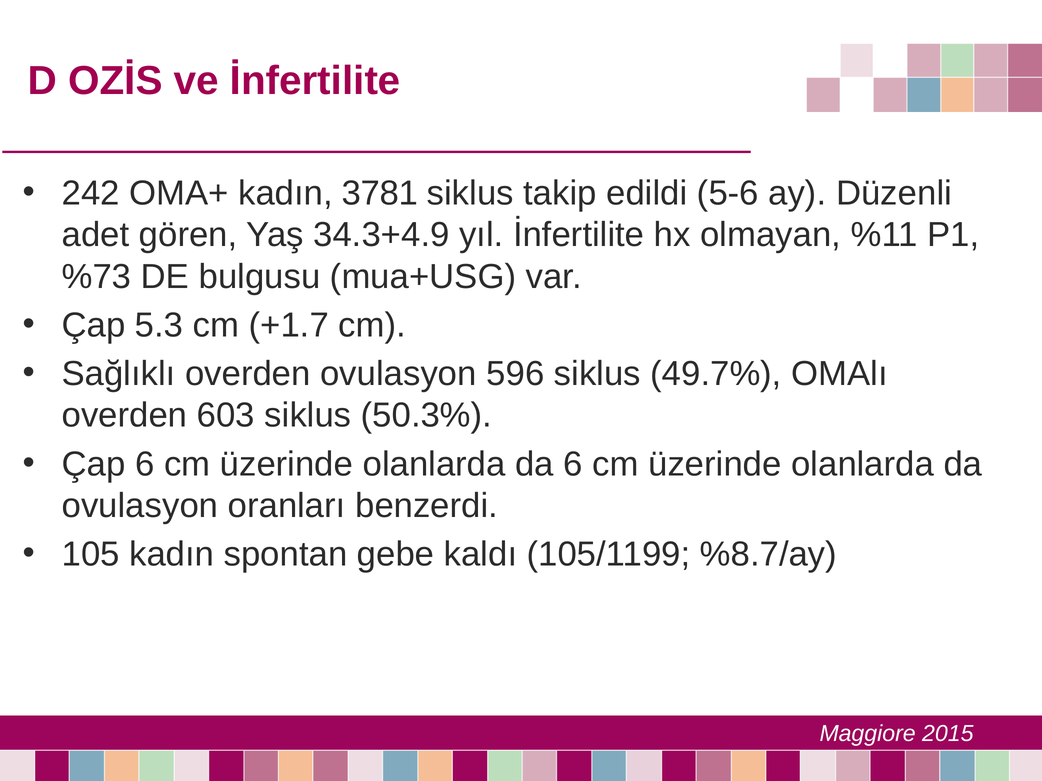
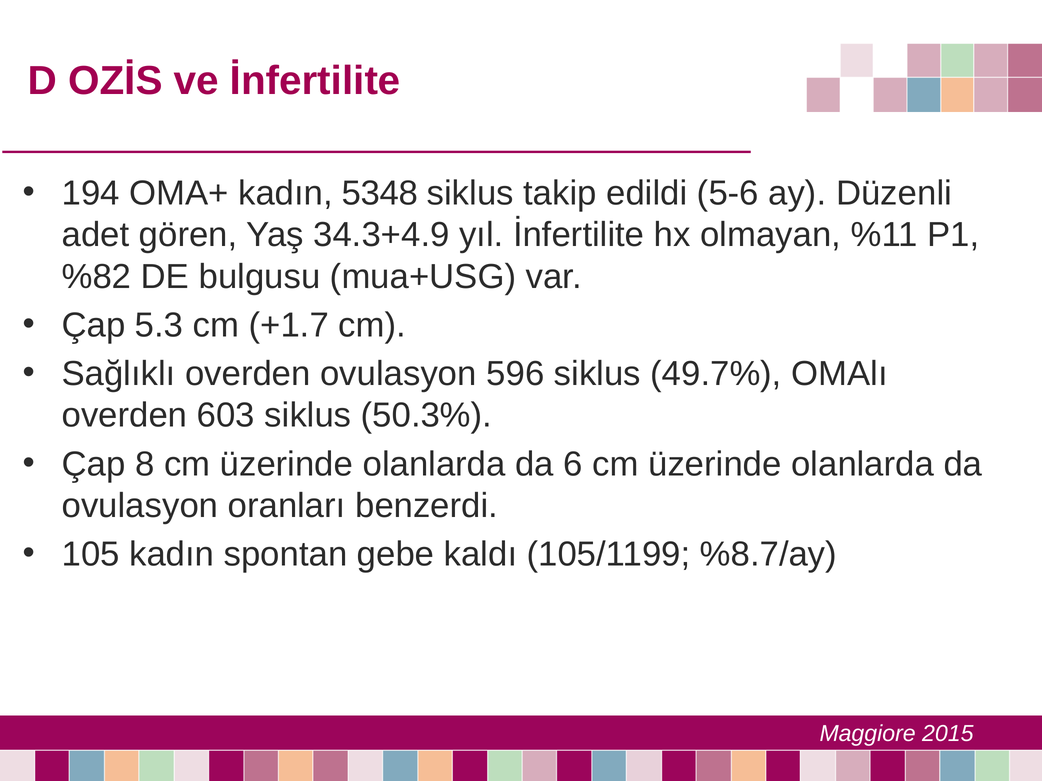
242: 242 -> 194
3781: 3781 -> 5348
%73: %73 -> %82
Çap 6: 6 -> 8
